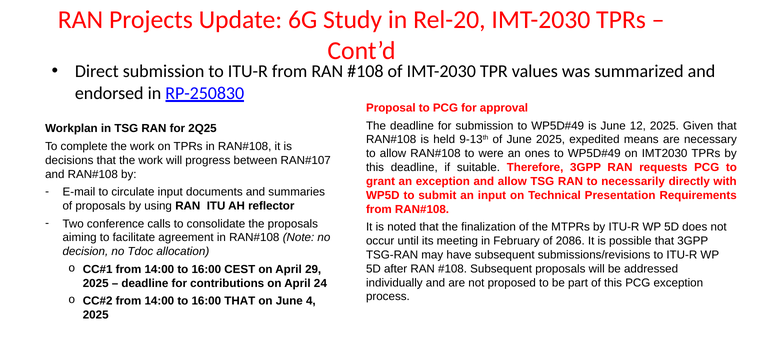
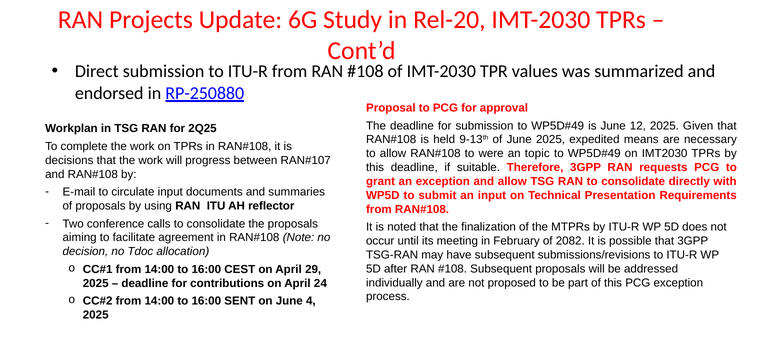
RP-250830: RP-250830 -> RP-250880
ones: ones -> topic
RAN to necessarily: necessarily -> consolidate
2086: 2086 -> 2082
16:00 THAT: THAT -> SENT
